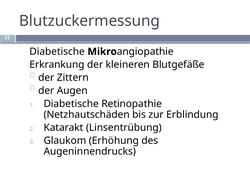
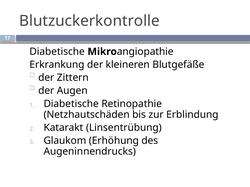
Blutzuckermessung: Blutzuckermessung -> Blutzuckerkontrolle
